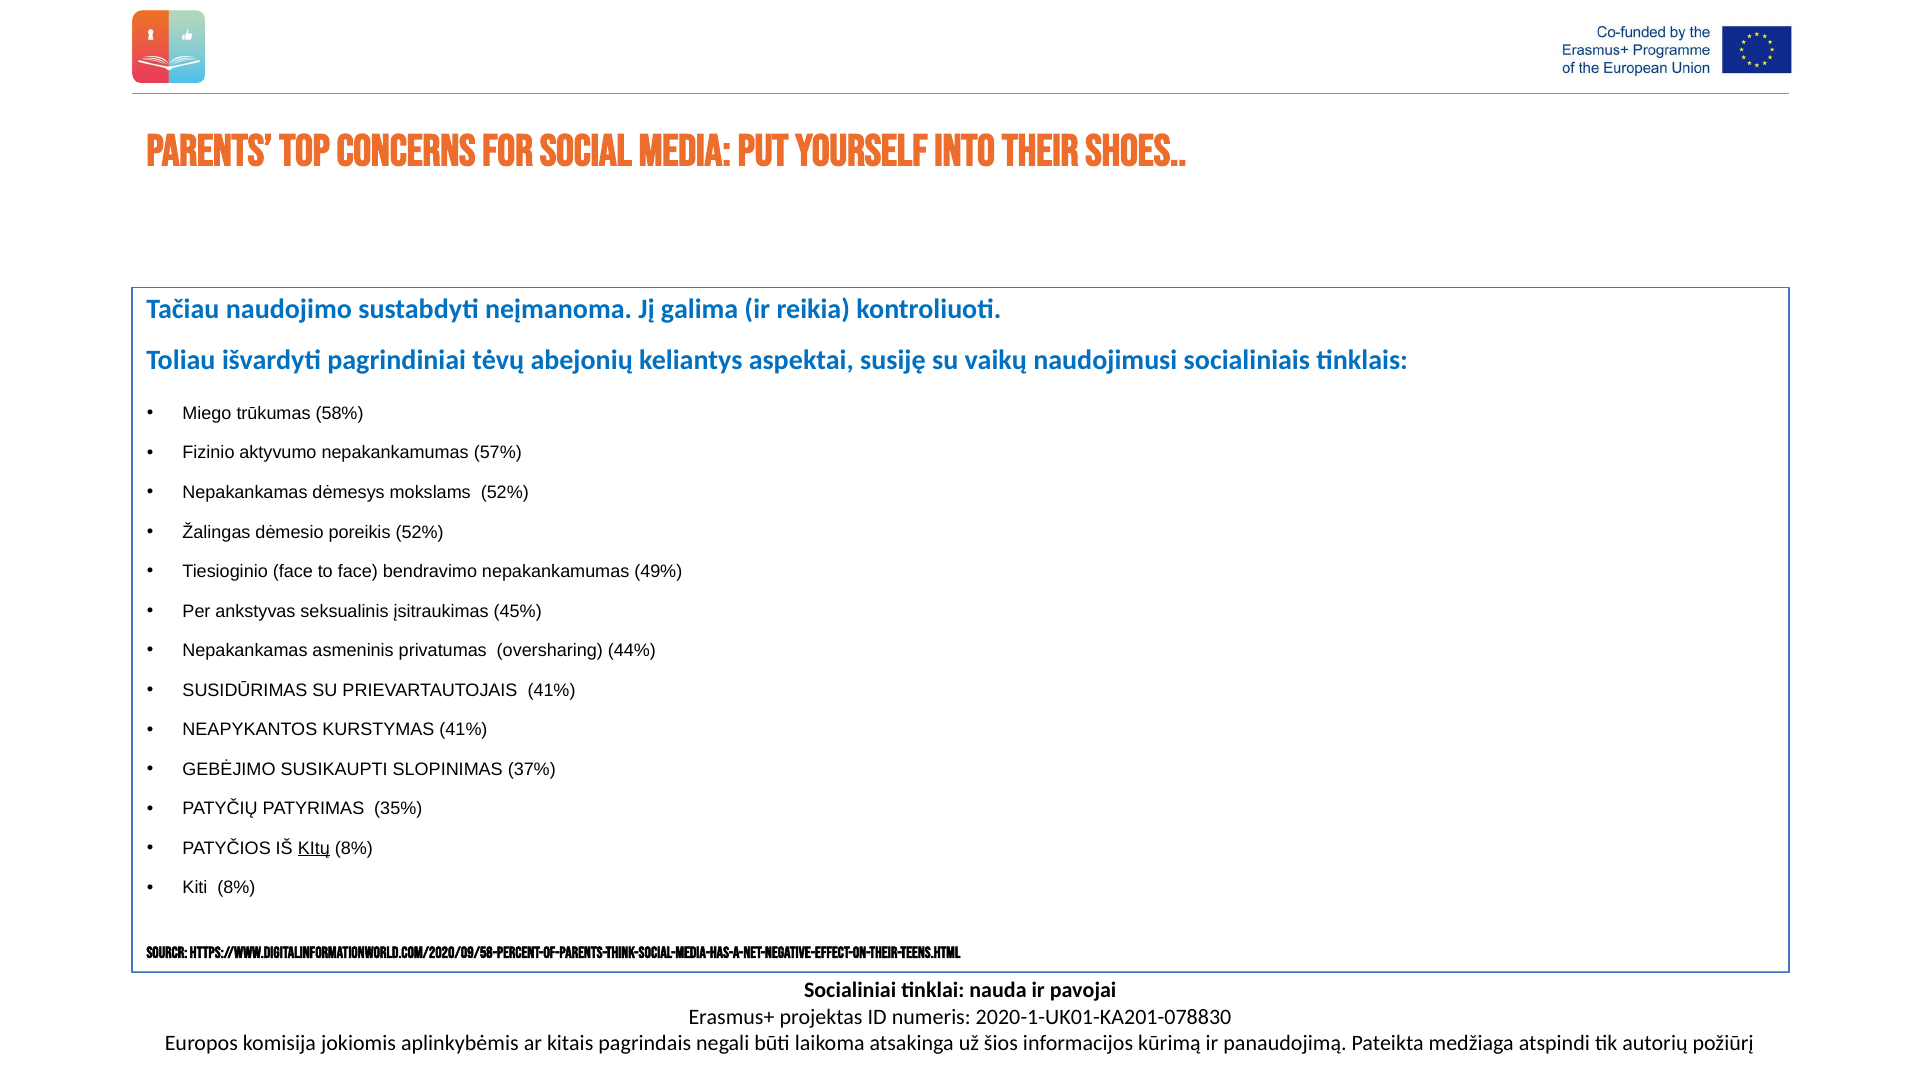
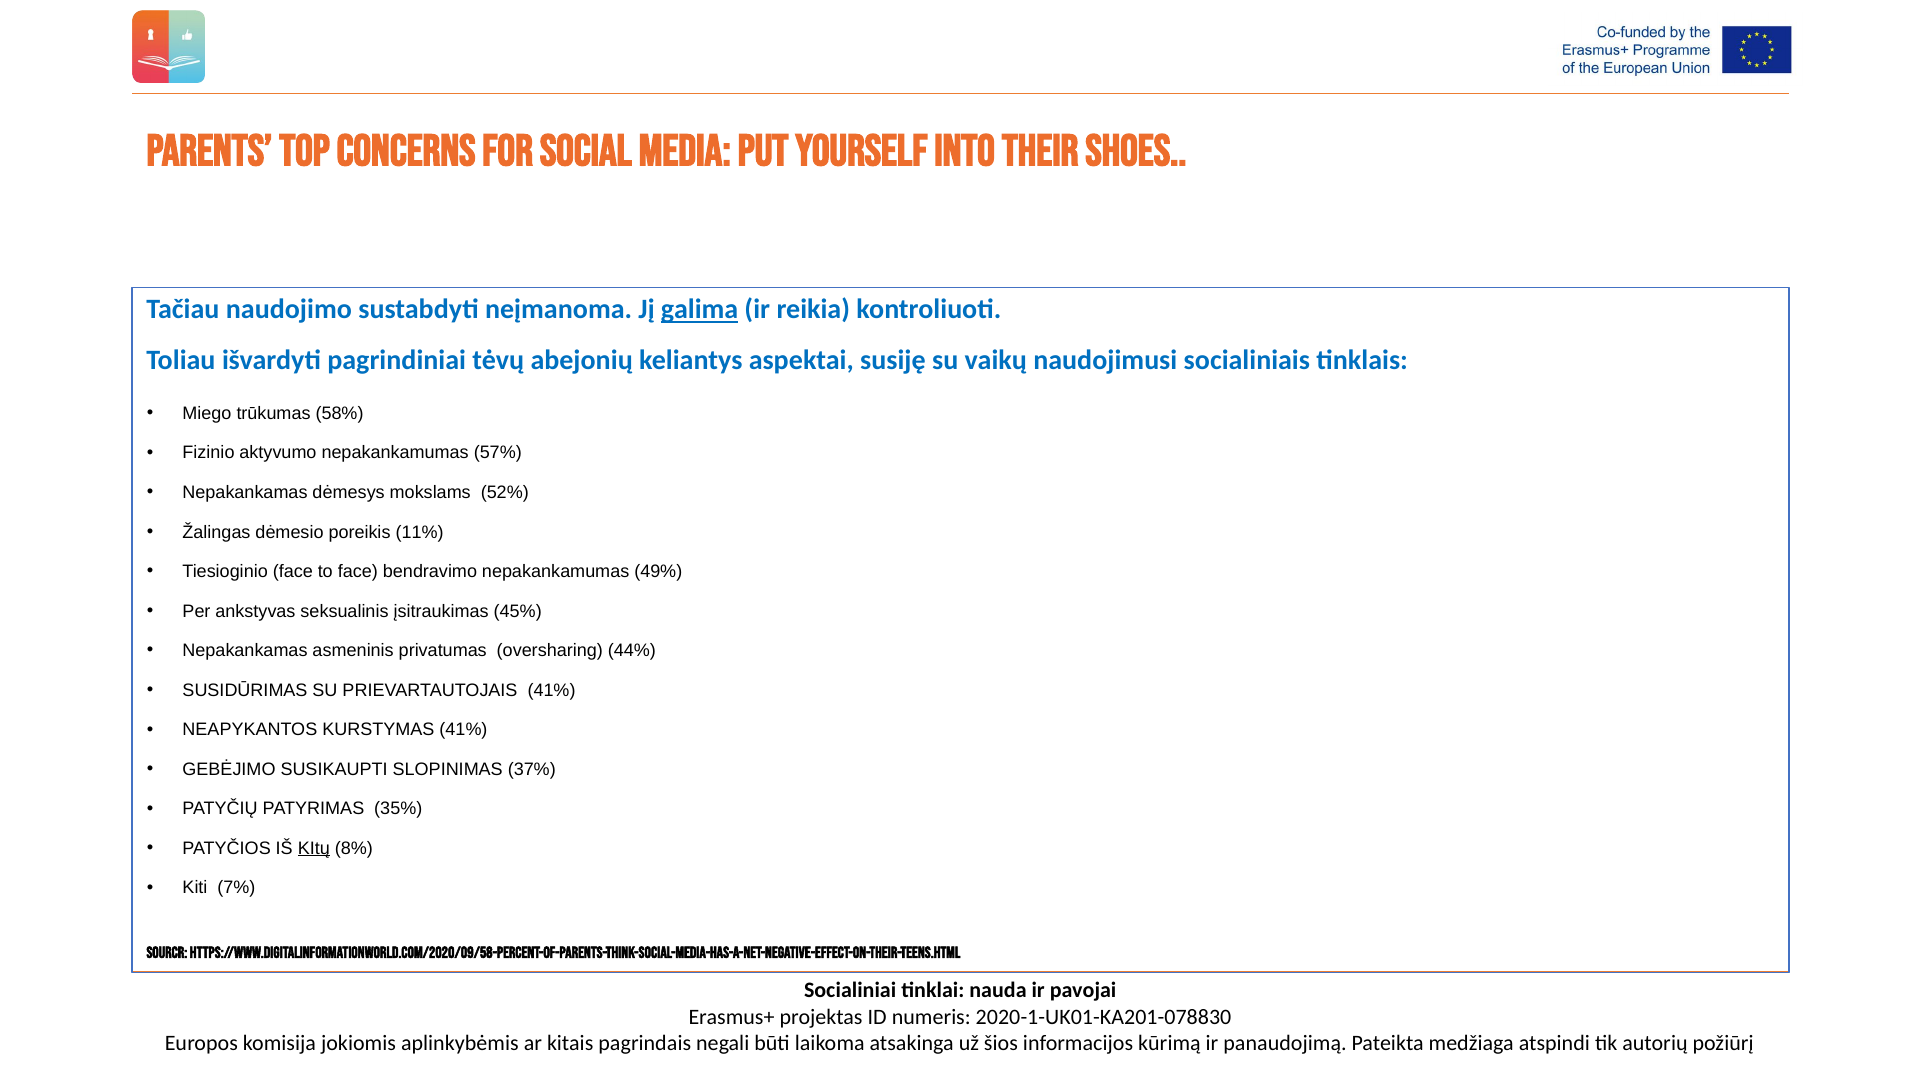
galima underline: none -> present
poreikis 52%: 52% -> 11%
Kiti 8%: 8% -> 7%
